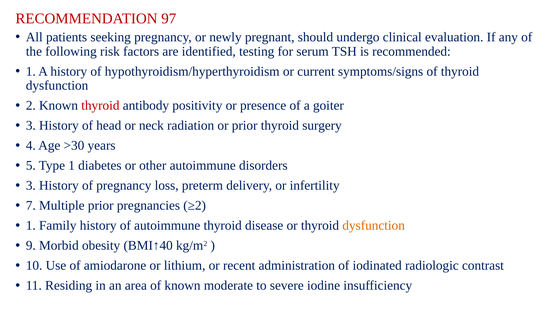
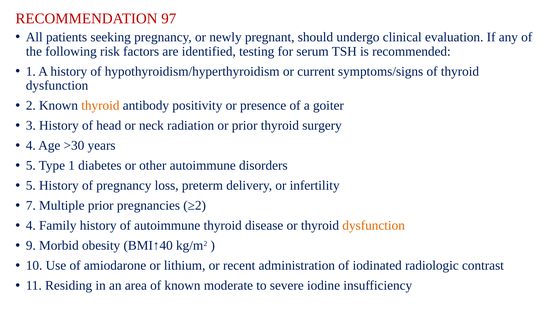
thyroid at (100, 106) colour: red -> orange
3 at (31, 186): 3 -> 5
1 at (31, 226): 1 -> 4
